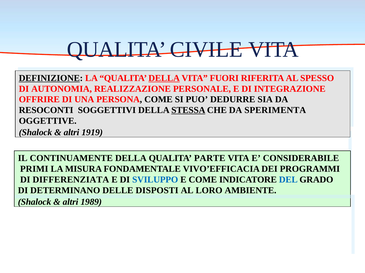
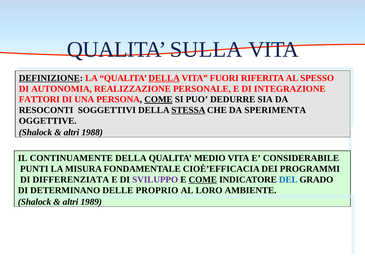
CIVILE: CIVILE -> SULLA
OFFRIRE: OFFRIRE -> FATTORI
COME at (158, 100) underline: none -> present
1919: 1919 -> 1988
PARTE: PARTE -> MEDIO
PRIMI: PRIMI -> PUNTI
VIVO’EFFICACIA: VIVO’EFFICACIA -> CIOÈ’EFFICACIA
SVILUPPO colour: blue -> purple
COME at (203, 180) underline: none -> present
DISPOSTI: DISPOSTI -> PROPRIO
